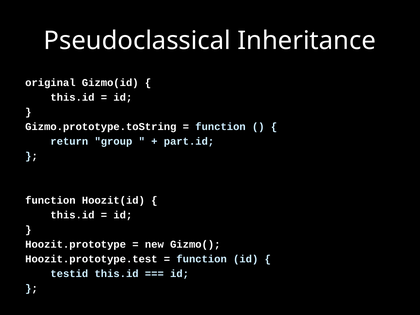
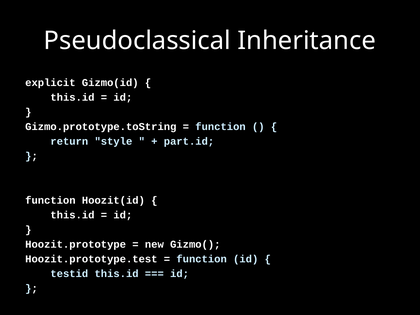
original: original -> explicit
group: group -> style
